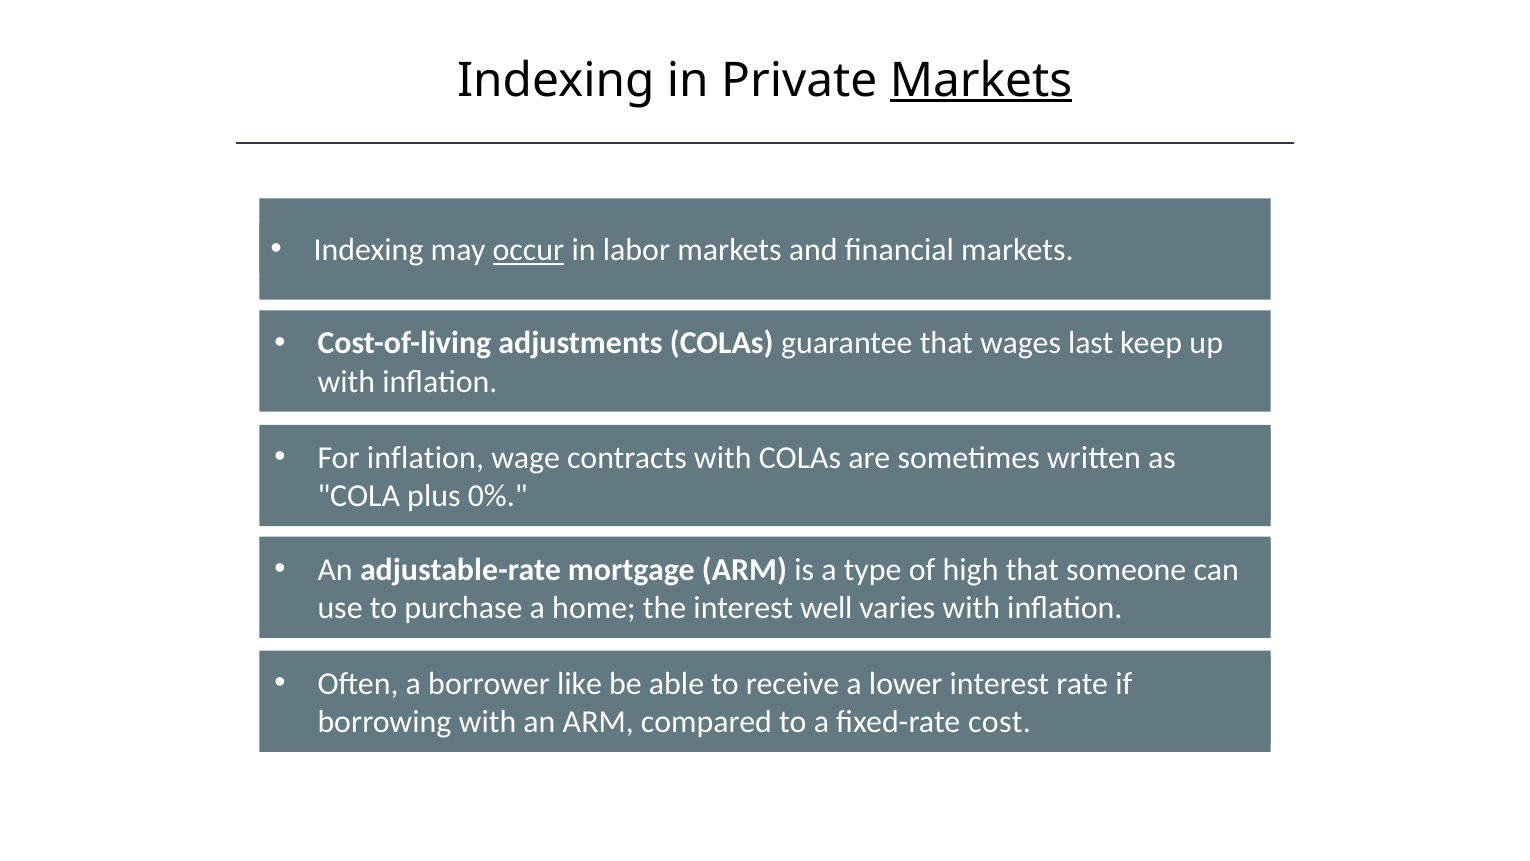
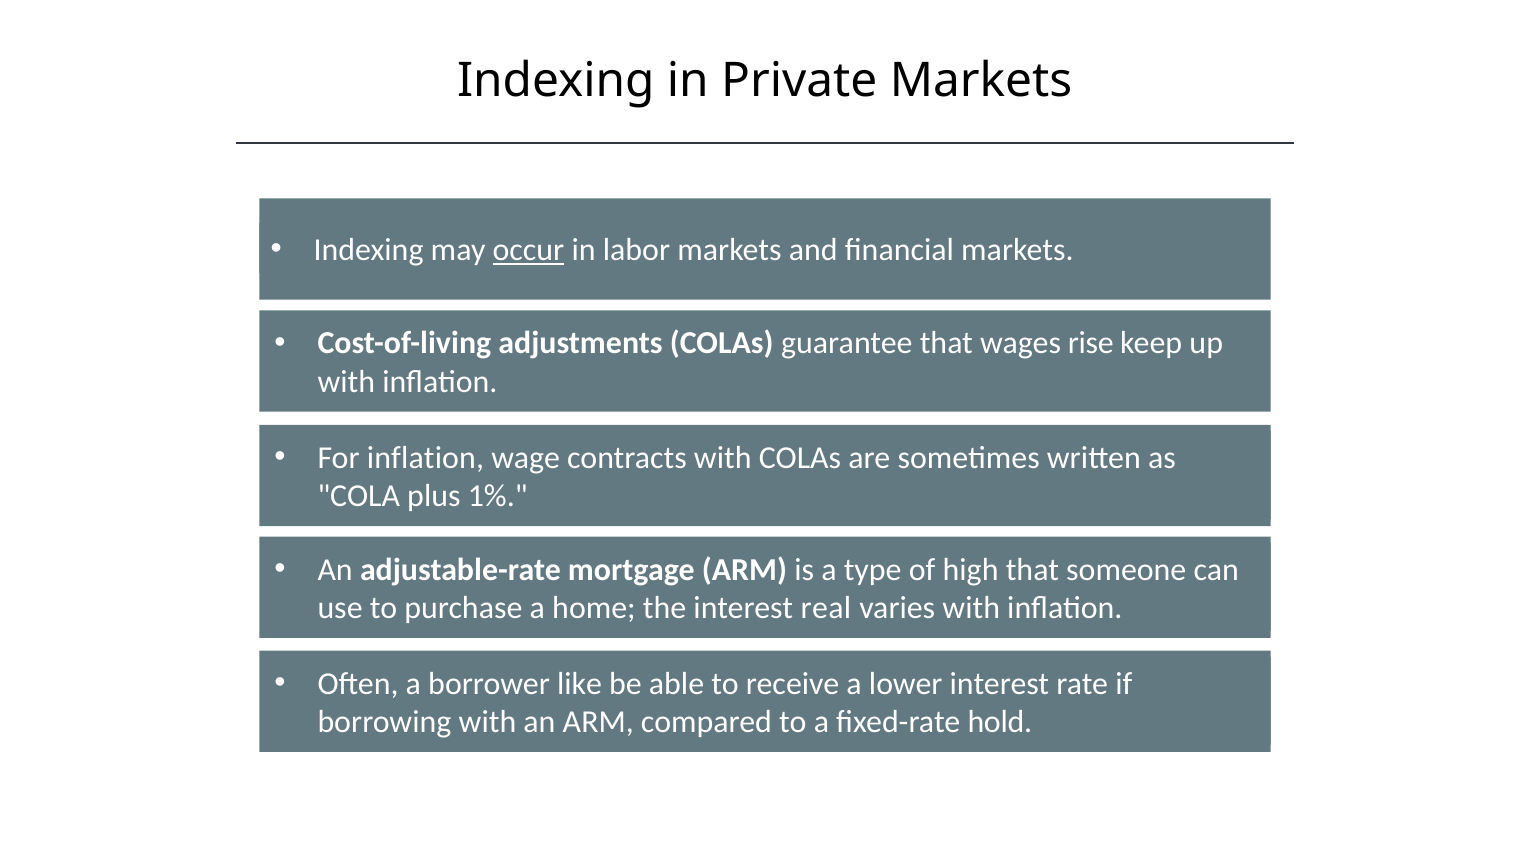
Markets at (981, 80) underline: present -> none
last: last -> rise
0%: 0% -> 1%
well: well -> real
cost: cost -> hold
